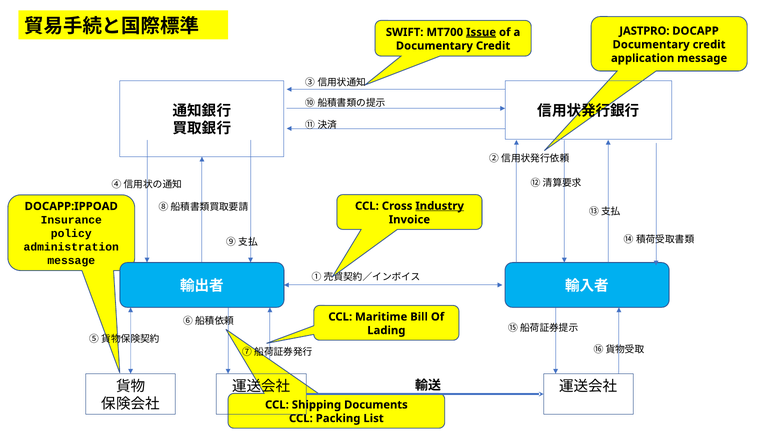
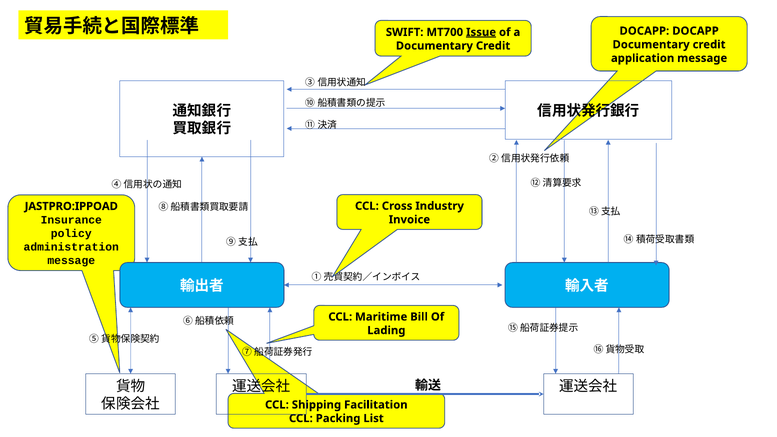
JASTPRO at (644, 31): JASTPRO -> DOCAPP
Industry underline: present -> none
DOCAPP:IPPOAD: DOCAPP:IPPOAD -> JASTPRO:IPPOAD
Documents: Documents -> Facilitation
